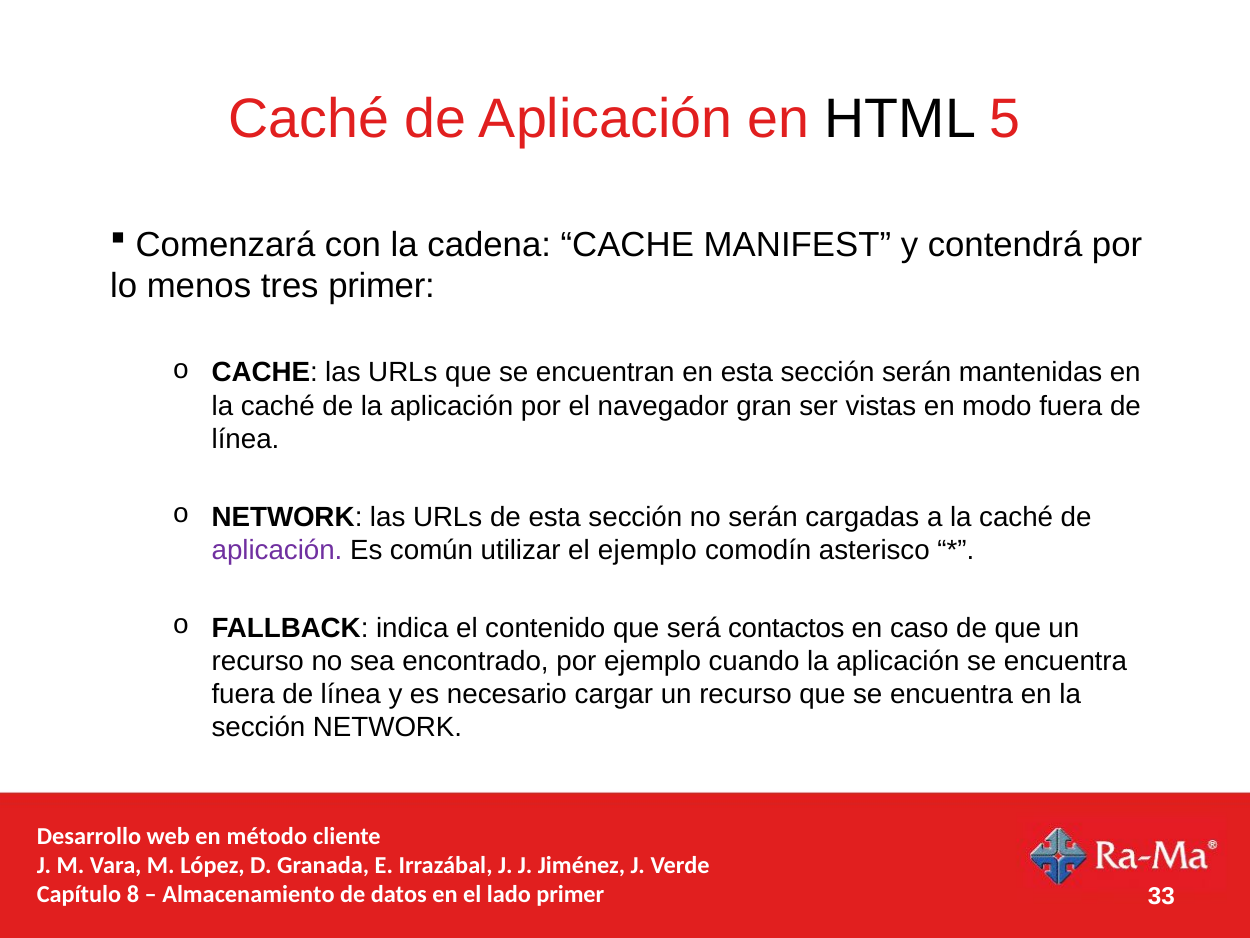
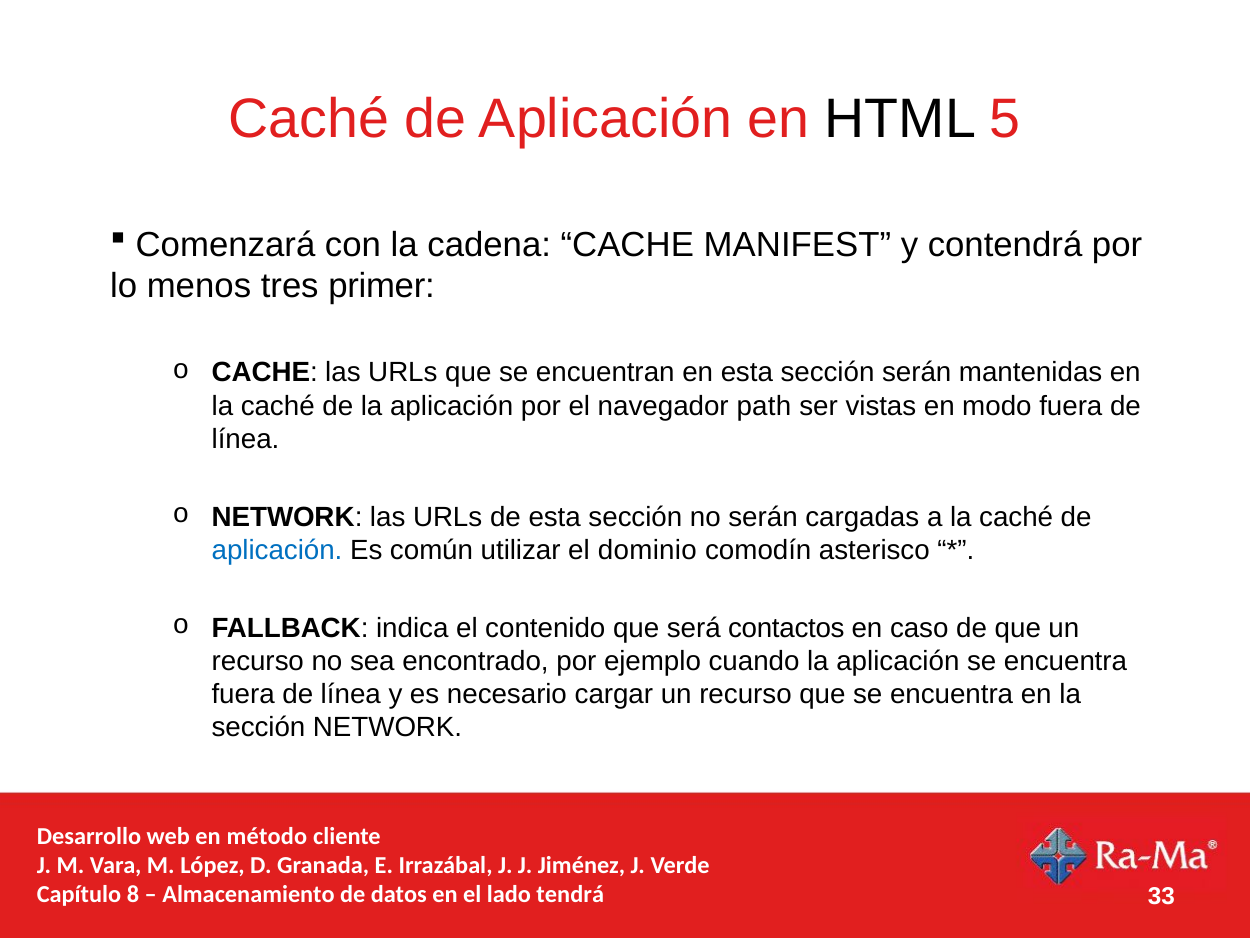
gran: gran -> path
aplicación at (277, 550) colour: purple -> blue
el ejemplo: ejemplo -> dominio
lado primer: primer -> tendrá
